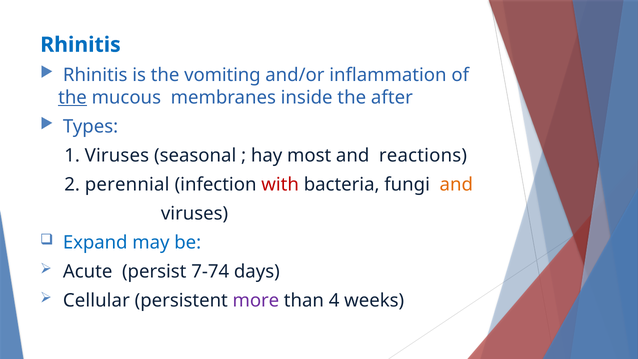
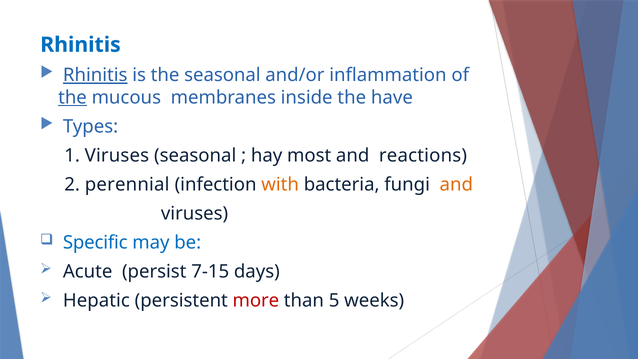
Rhinitis at (95, 75) underline: none -> present
the vomiting: vomiting -> seasonal
after: after -> have
with colour: red -> orange
Expand: Expand -> Specific
7-74: 7-74 -> 7-15
Cellular: Cellular -> Hepatic
more colour: purple -> red
4: 4 -> 5
